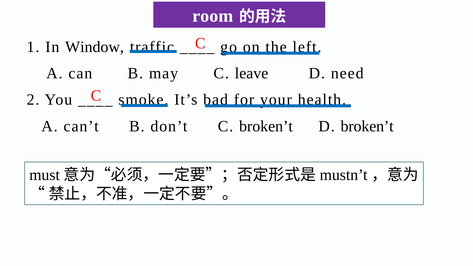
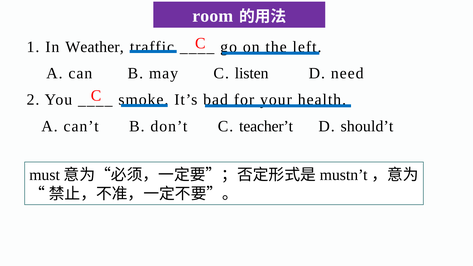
Window: Window -> Weather
leave: leave -> listen
C broken’t: broken’t -> teacher’t
D broken’t: broken’t -> should’t
